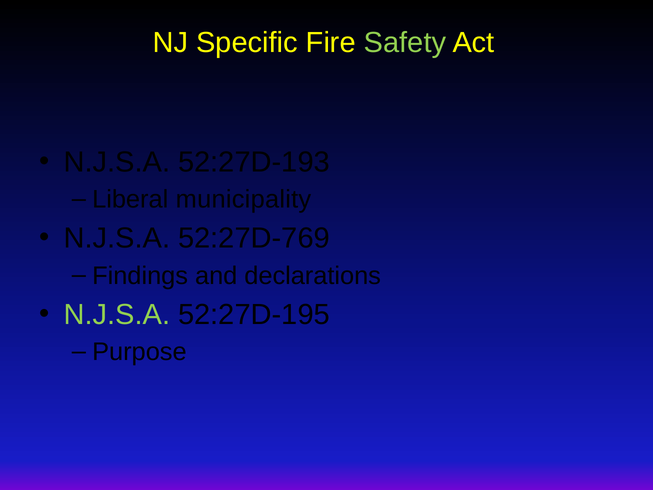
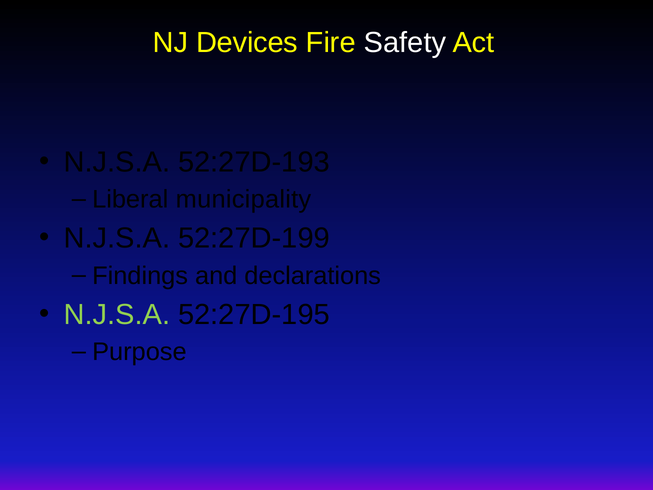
Specific: Specific -> Devices
Safety colour: light green -> white
52:27D-769: 52:27D-769 -> 52:27D-199
